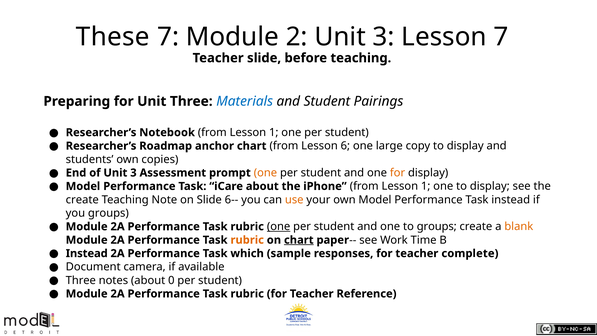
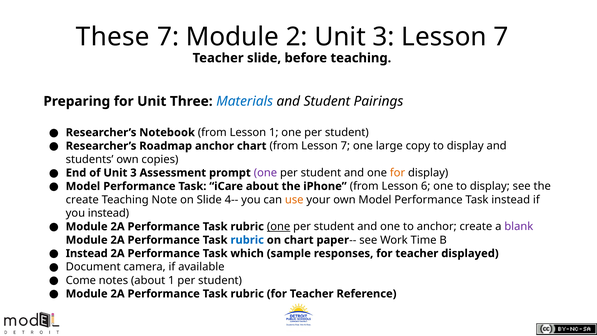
from Lesson 6: 6 -> 7
one at (265, 173) colour: orange -> purple
iPhone from Lesson 1: 1 -> 6
6--: 6-- -> 4--
you groups: groups -> instead
to groups: groups -> anchor
blank colour: orange -> purple
rubric at (247, 240) colour: orange -> blue
chart at (299, 240) underline: present -> none
complete: complete -> displayed
Three at (81, 280): Three -> Come
about 0: 0 -> 1
